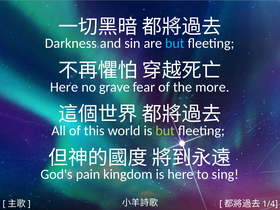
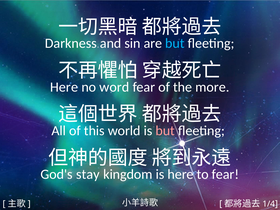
grave: grave -> word
but at (165, 131) colour: light green -> pink
pain: pain -> stay
to sing: sing -> fear
